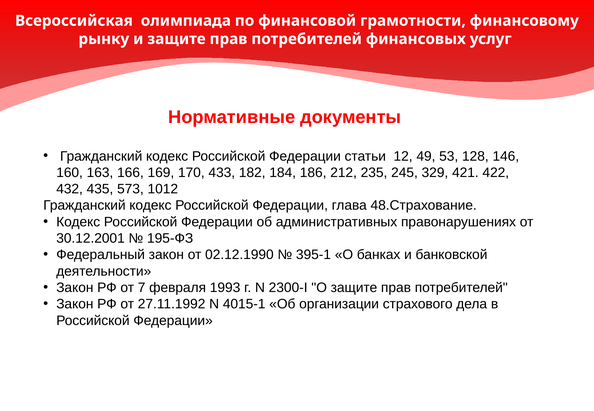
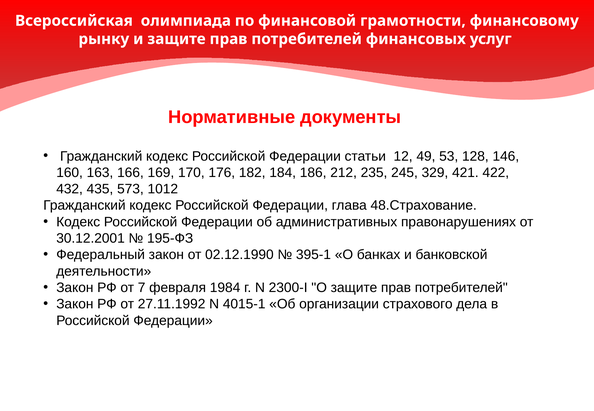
433: 433 -> 176
1993: 1993 -> 1984
